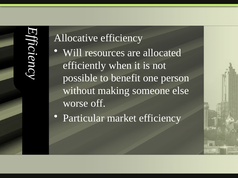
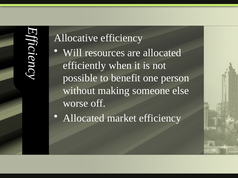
Particular at (84, 118): Particular -> Allocated
